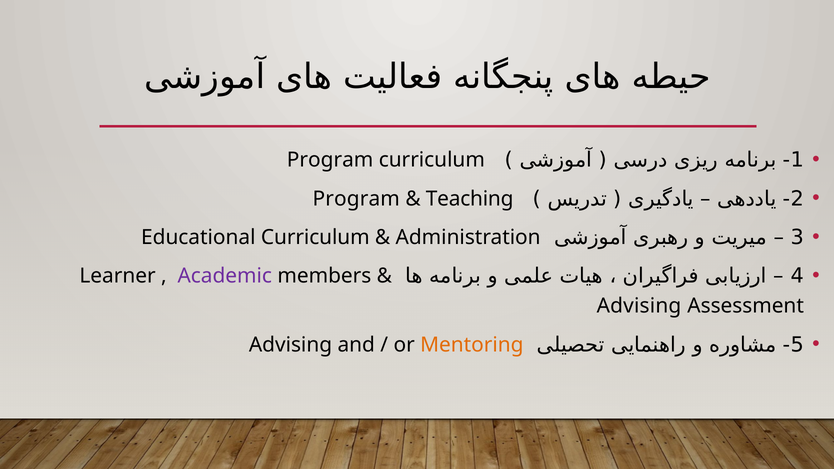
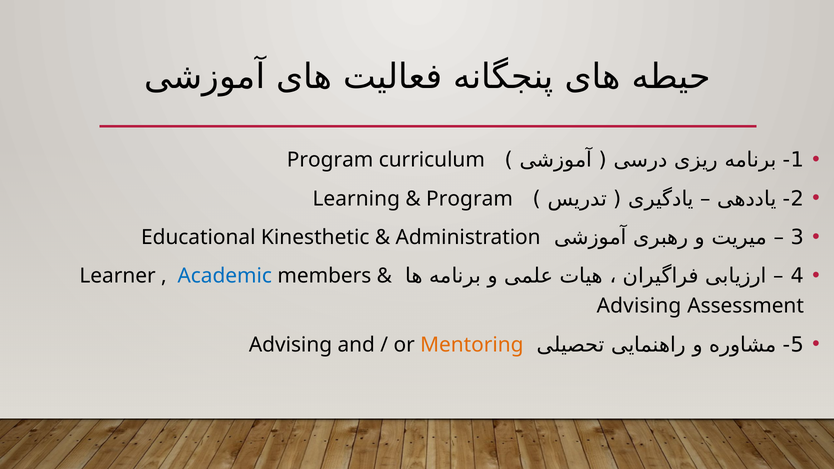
Program at (356, 199): Program -> Learning
Teaching at (470, 199): Teaching -> Program
Educational Curriculum: Curriculum -> Kinesthetic
Academic colour: purple -> blue
